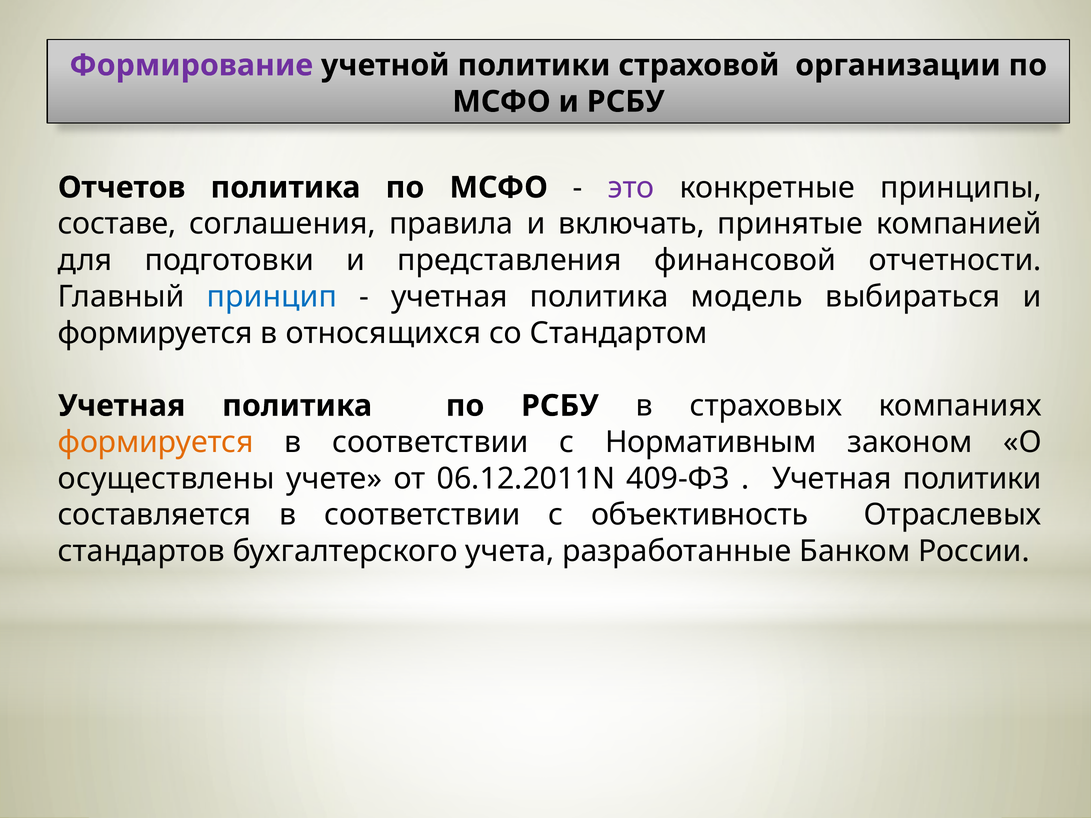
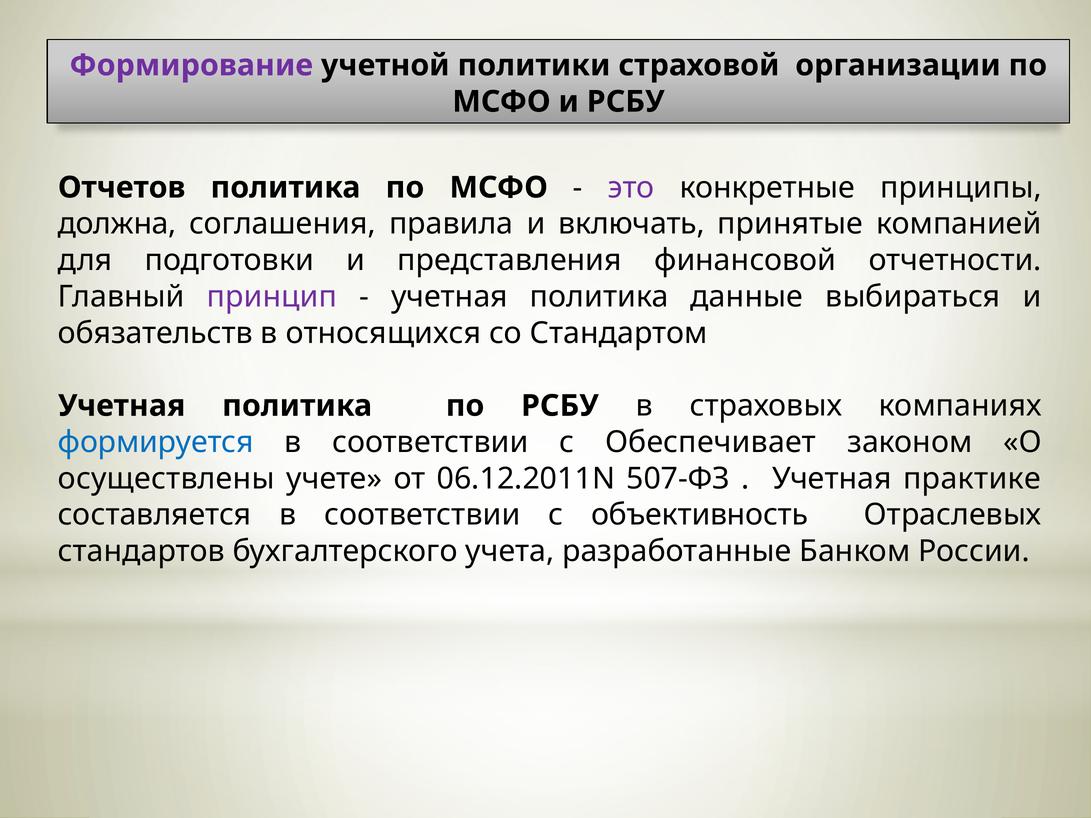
составе: составе -> должна
принцип colour: blue -> purple
модель: модель -> данные
формируется at (155, 333): формируется -> обязательств
формируется at (156, 442) colour: orange -> blue
Нормативным: Нормативным -> Обеспечивает
409-ФЗ: 409-ФЗ -> 507-ФЗ
Учетная политики: политики -> практике
